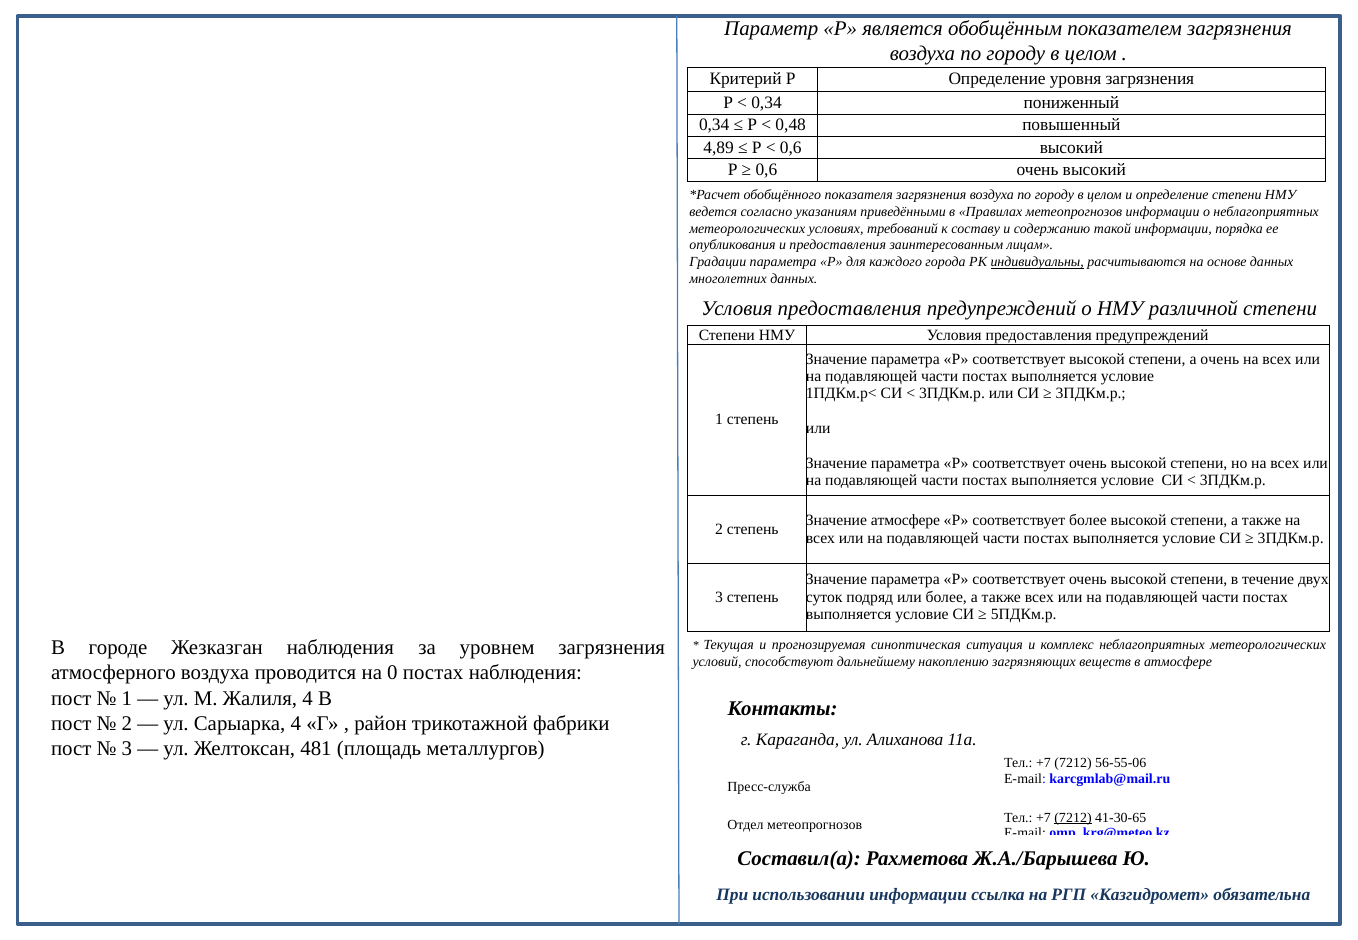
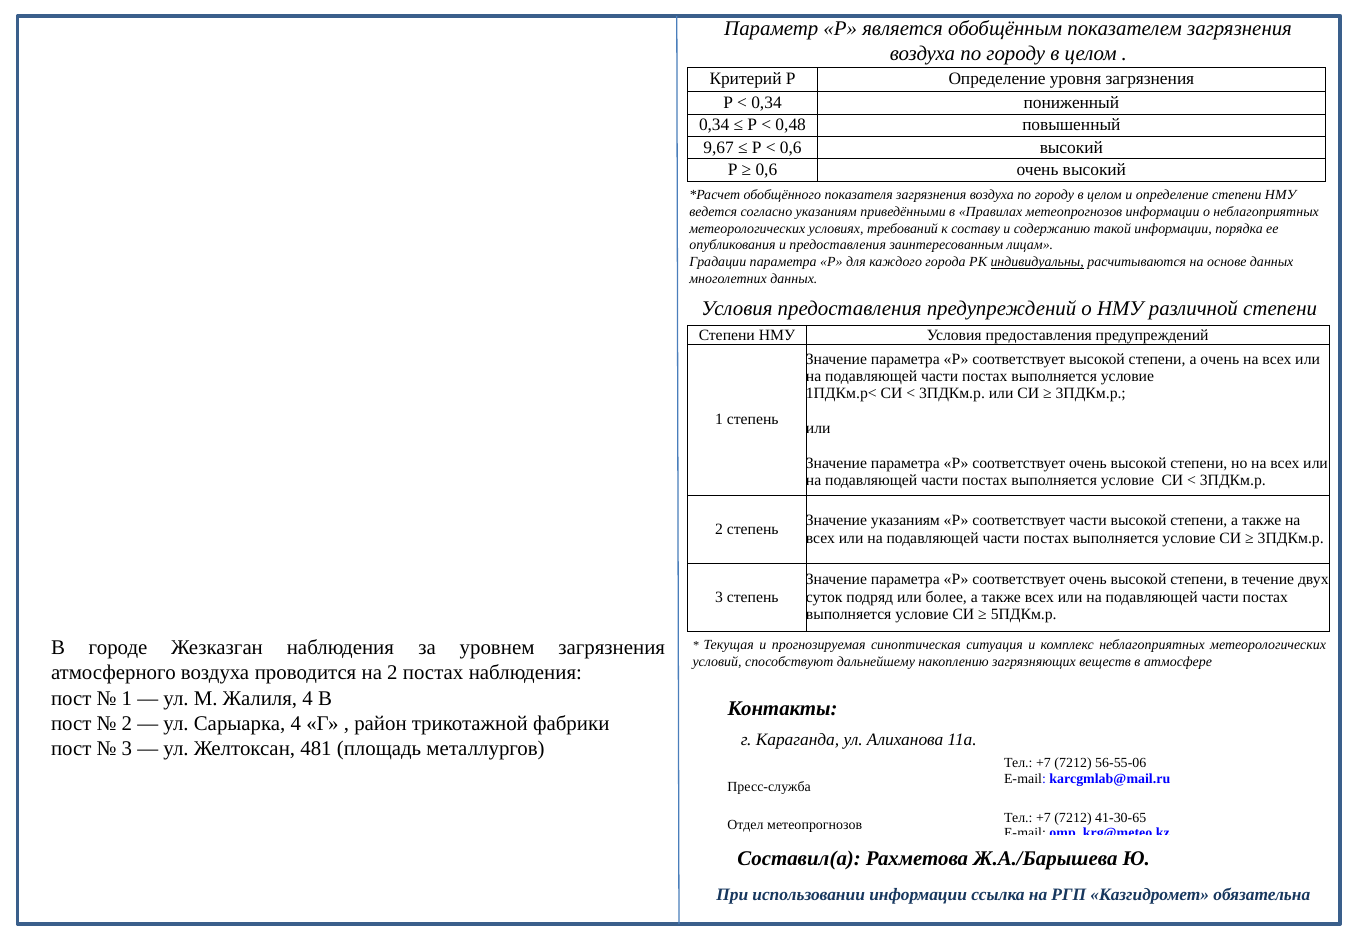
4,89: 4,89 -> 9,67
Значение атмосфере: атмосфере -> указаниям
соответствует более: более -> части
на 0: 0 -> 2
7212 at (1073, 818) underline: present -> none
